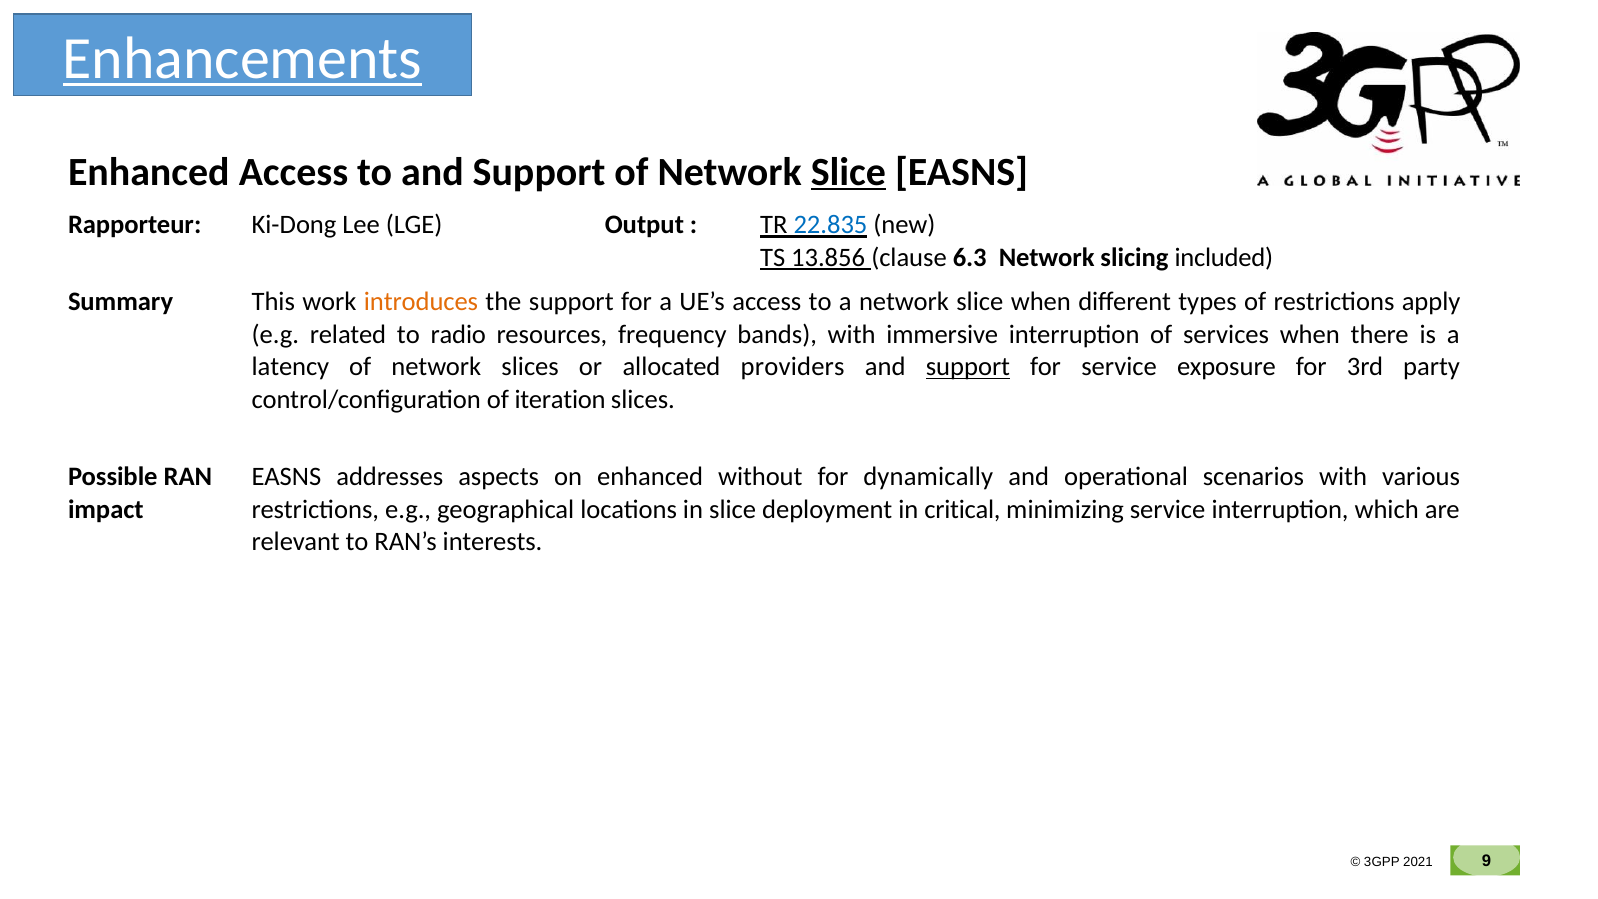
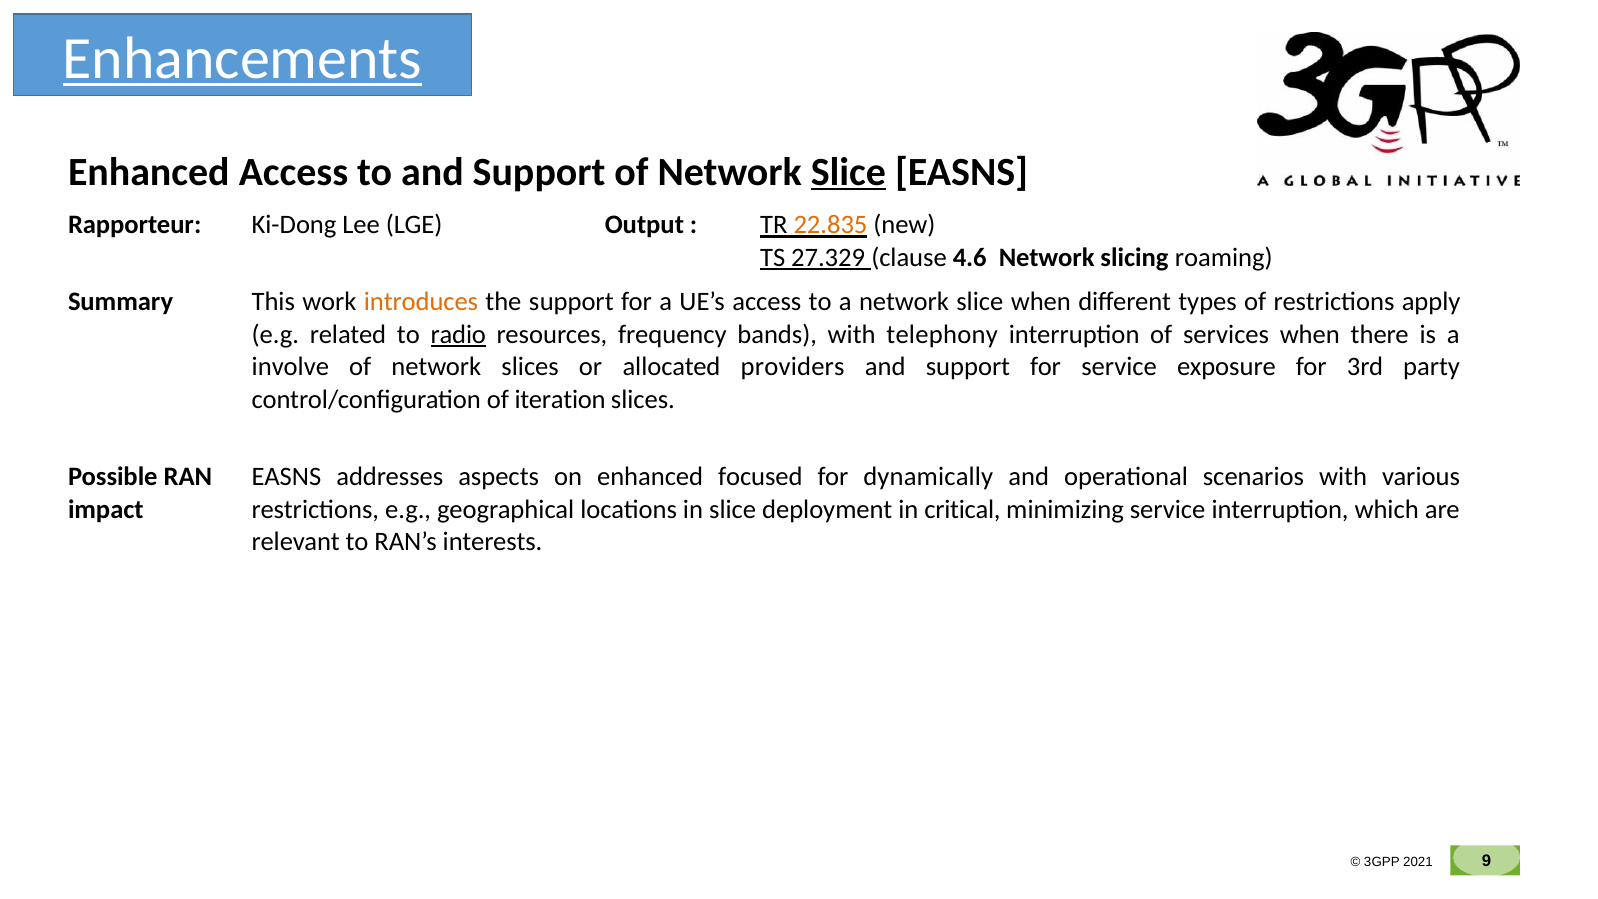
22.835 colour: blue -> orange
13.856: 13.856 -> 27.329
6.3: 6.3 -> 4.6
included: included -> roaming
radio underline: none -> present
immersive: immersive -> telephony
latency: latency -> involve
support at (968, 367) underline: present -> none
without: without -> focused
